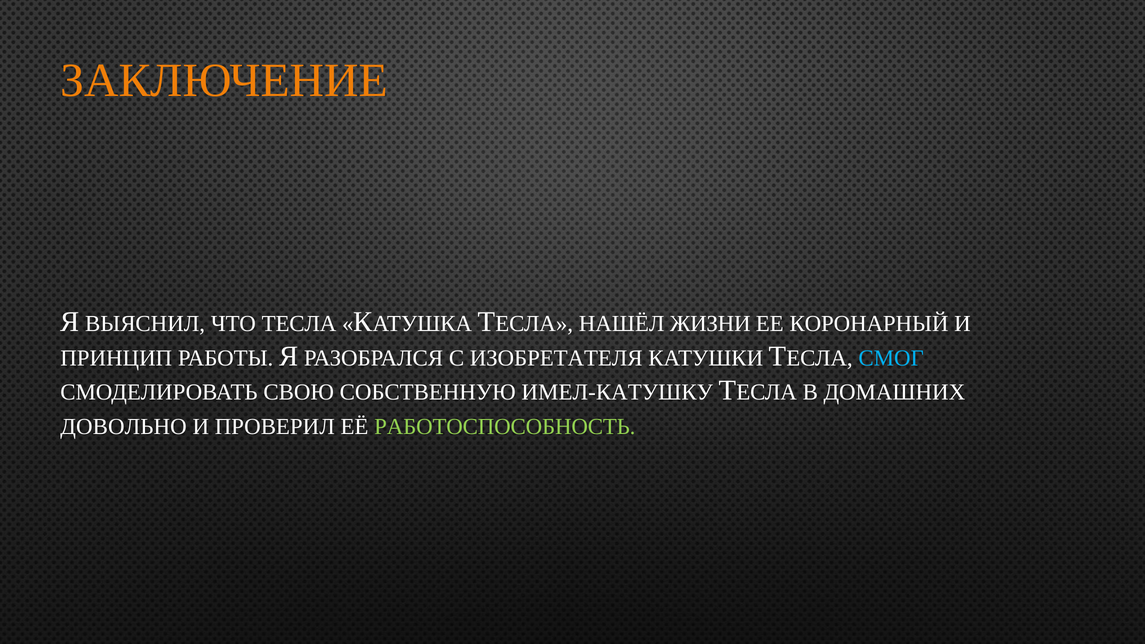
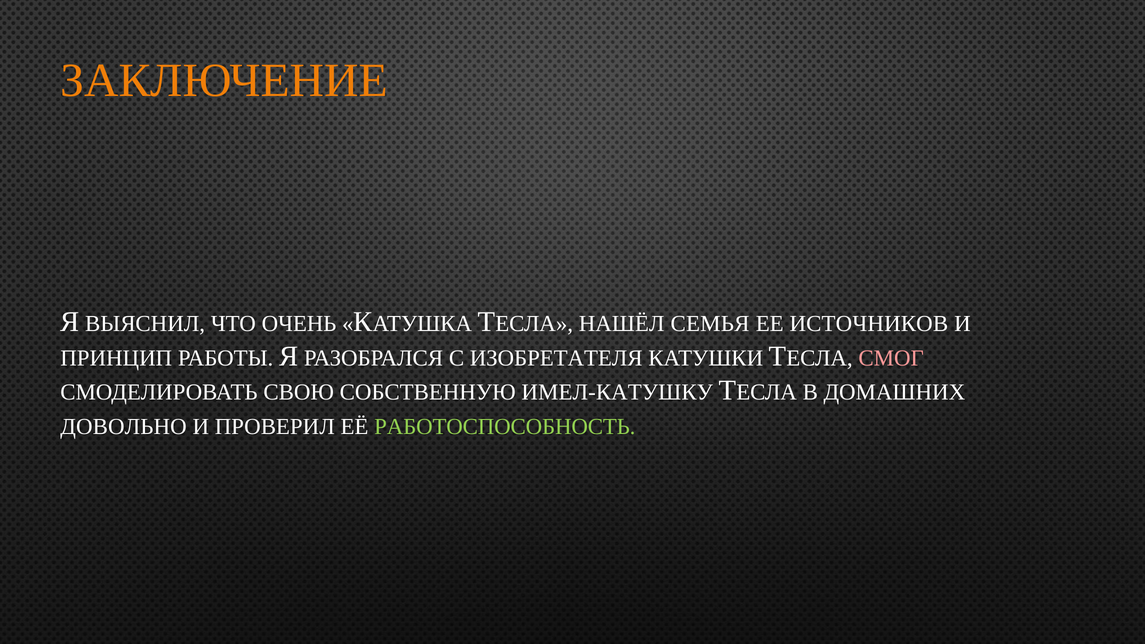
ТЕСЛА: ТЕСЛА -> ОЧЕНЬ
ЖИЗНИ: ЖИЗНИ -> СЕМЬЯ
КОРОНАРНЫЙ: КОРОНАРНЫЙ -> ИСТОЧНИКОВ
СМОГ colour: light blue -> pink
